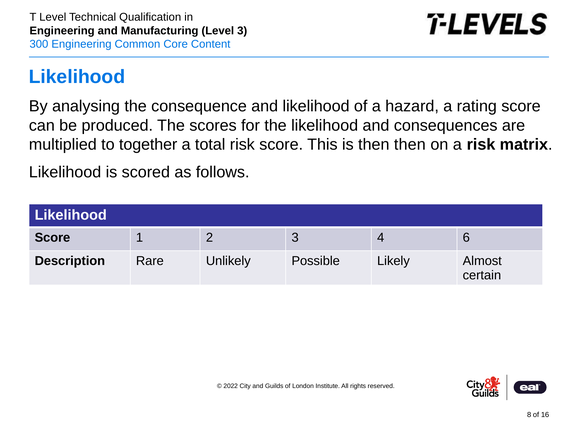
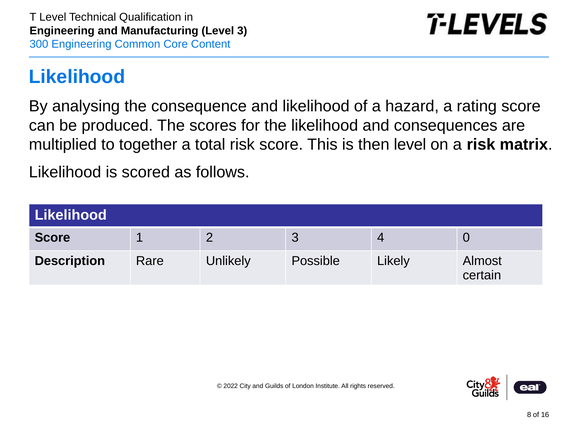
then then: then -> level
6: 6 -> 0
